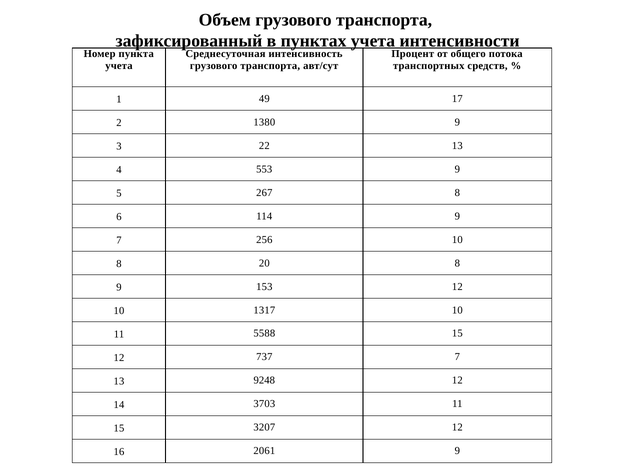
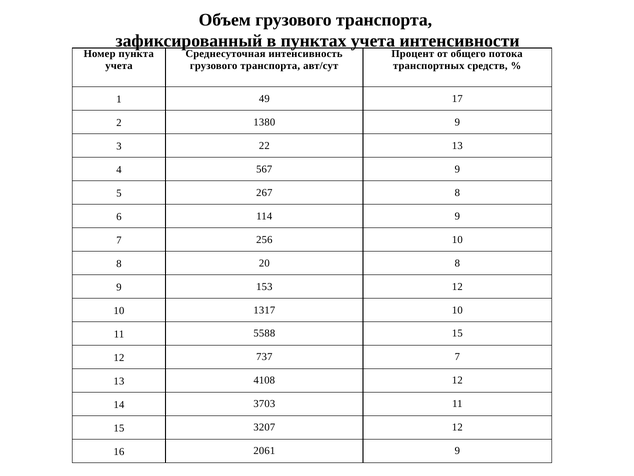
553: 553 -> 567
9248: 9248 -> 4108
